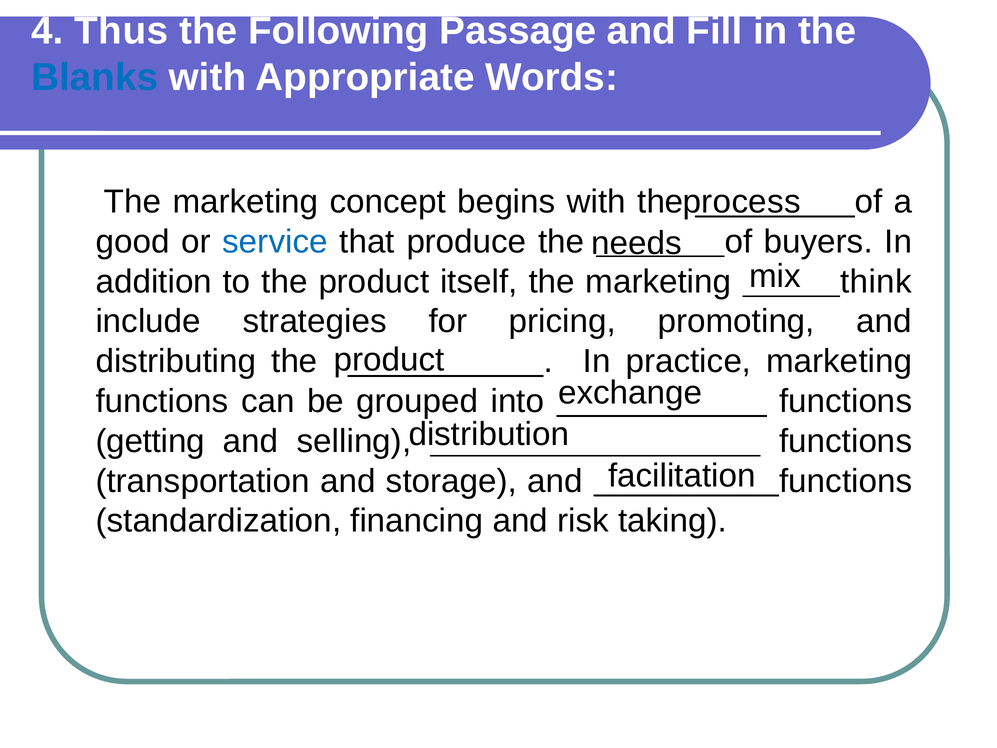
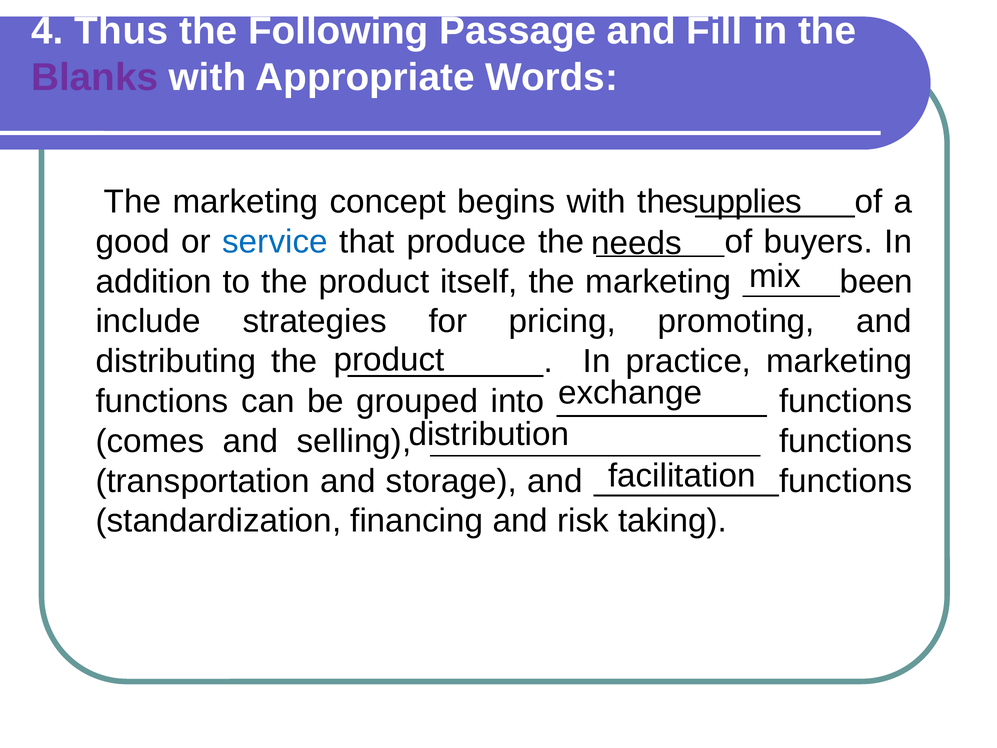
Blanks colour: blue -> purple
process: process -> supplies
think: think -> been
getting: getting -> comes
